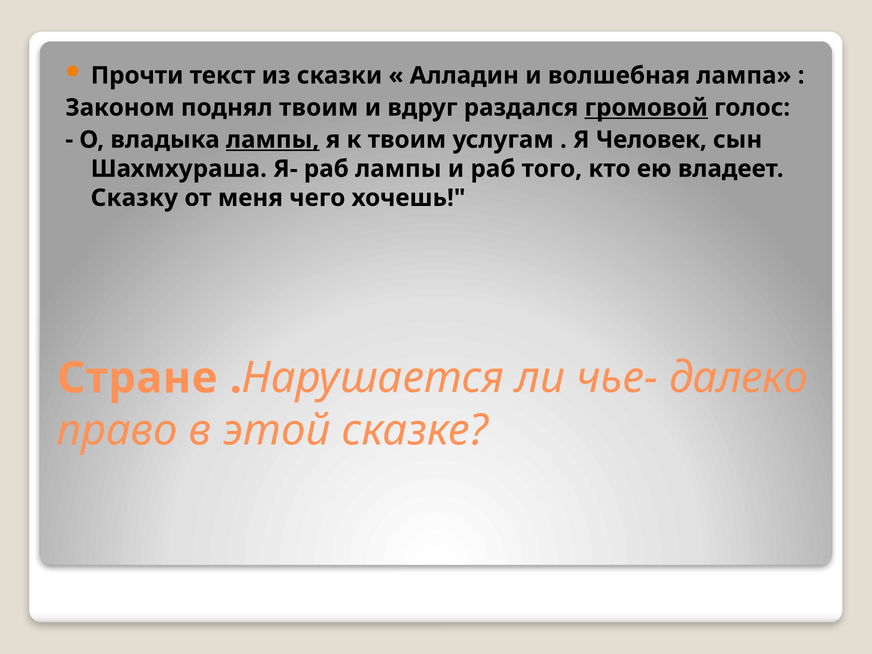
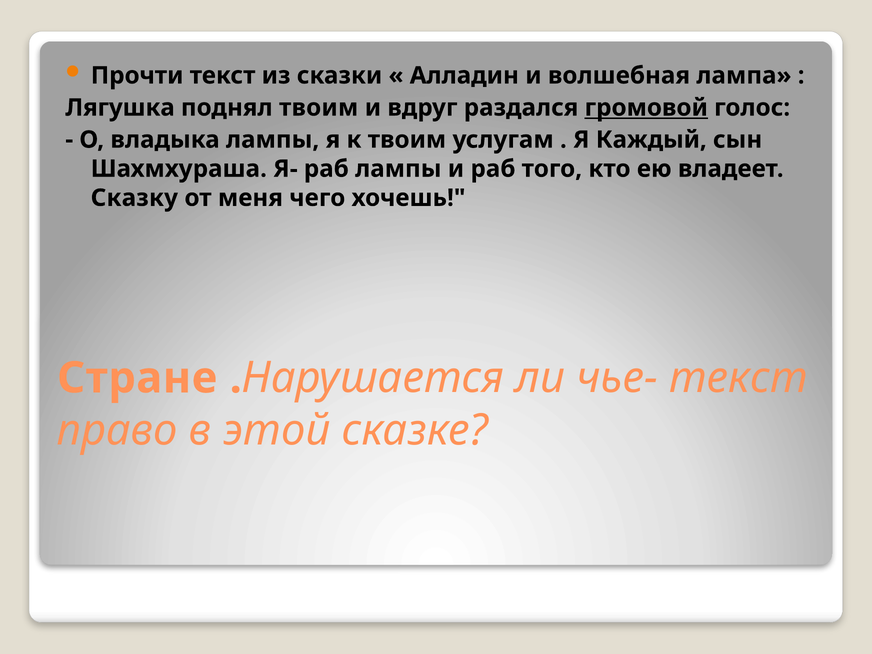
Законом: Законом -> Лягушка
лампы at (273, 140) underline: present -> none
Человек: Человек -> Каждый
чье- далеко: далеко -> текст
